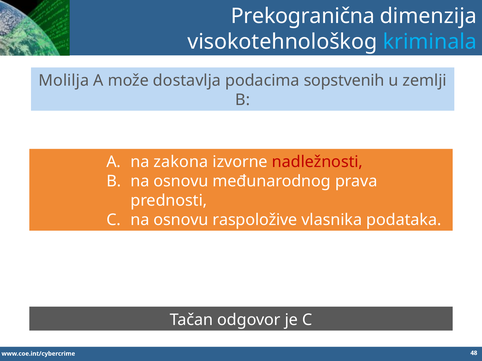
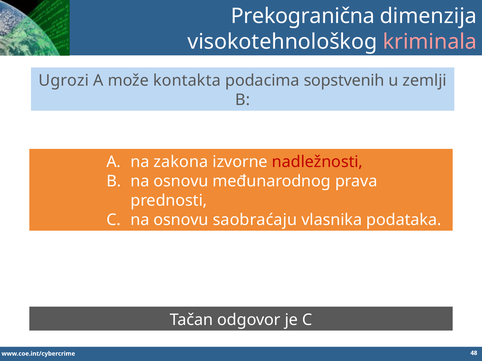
kriminala colour: light blue -> pink
Molilja: Molilja -> Ugrozi
dostavlja: dostavlja -> kontakta
raspoložive: raspoložive -> saobraćaju
